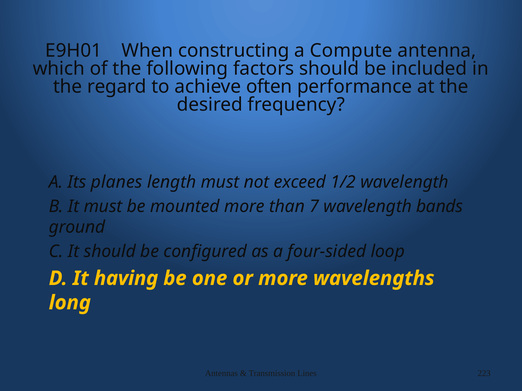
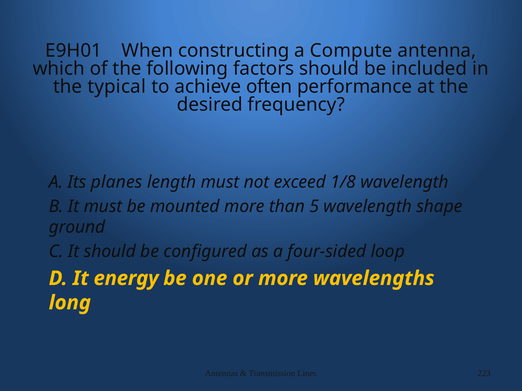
regard: regard -> typical
1/2: 1/2 -> 1/8
7: 7 -> 5
bands: bands -> shape
having: having -> energy
